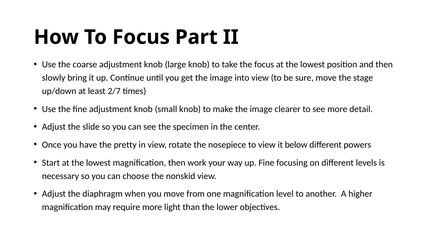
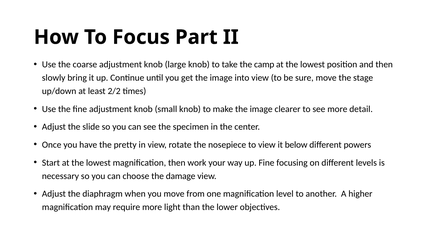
the focus: focus -> camp
2/7: 2/7 -> 2/2
nonskid: nonskid -> damage
